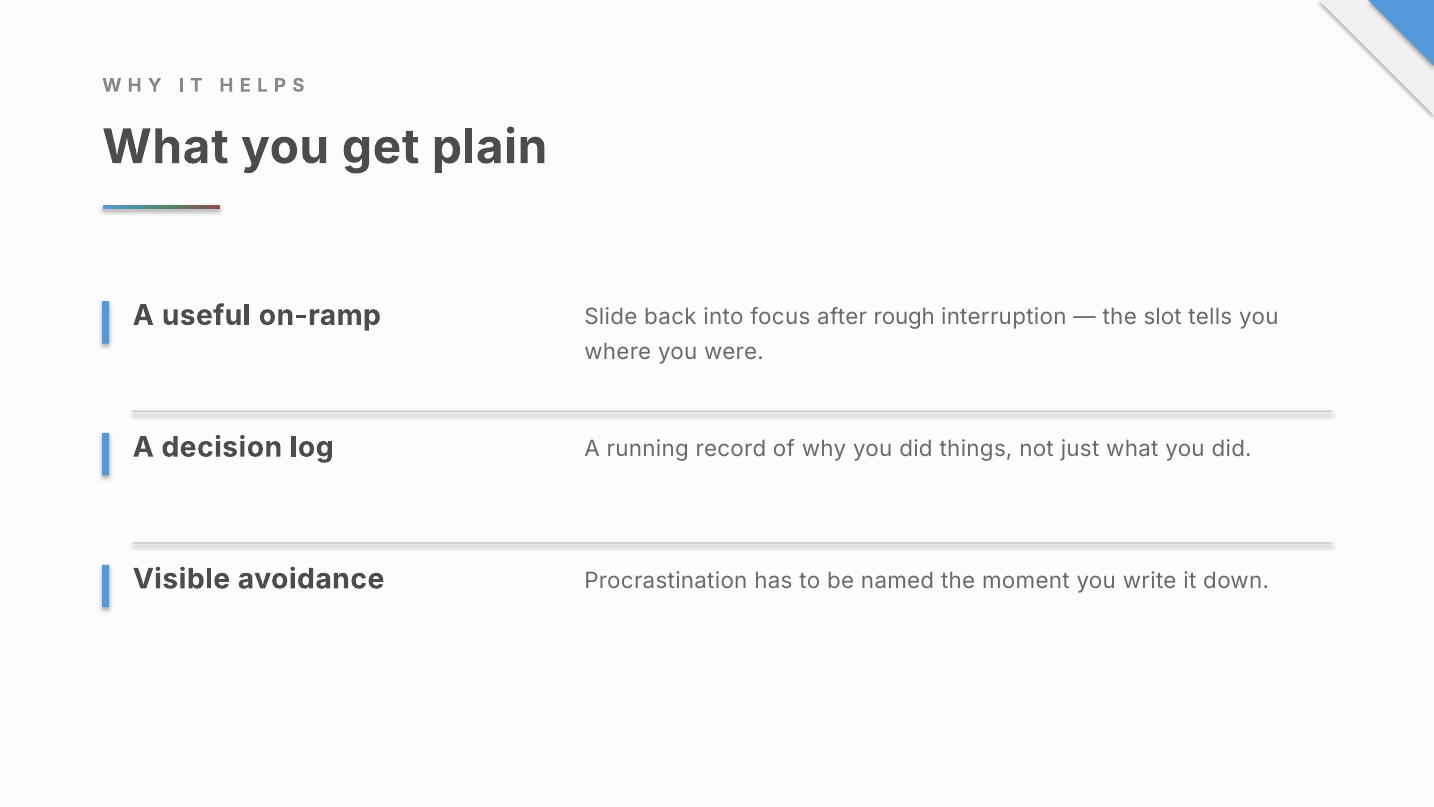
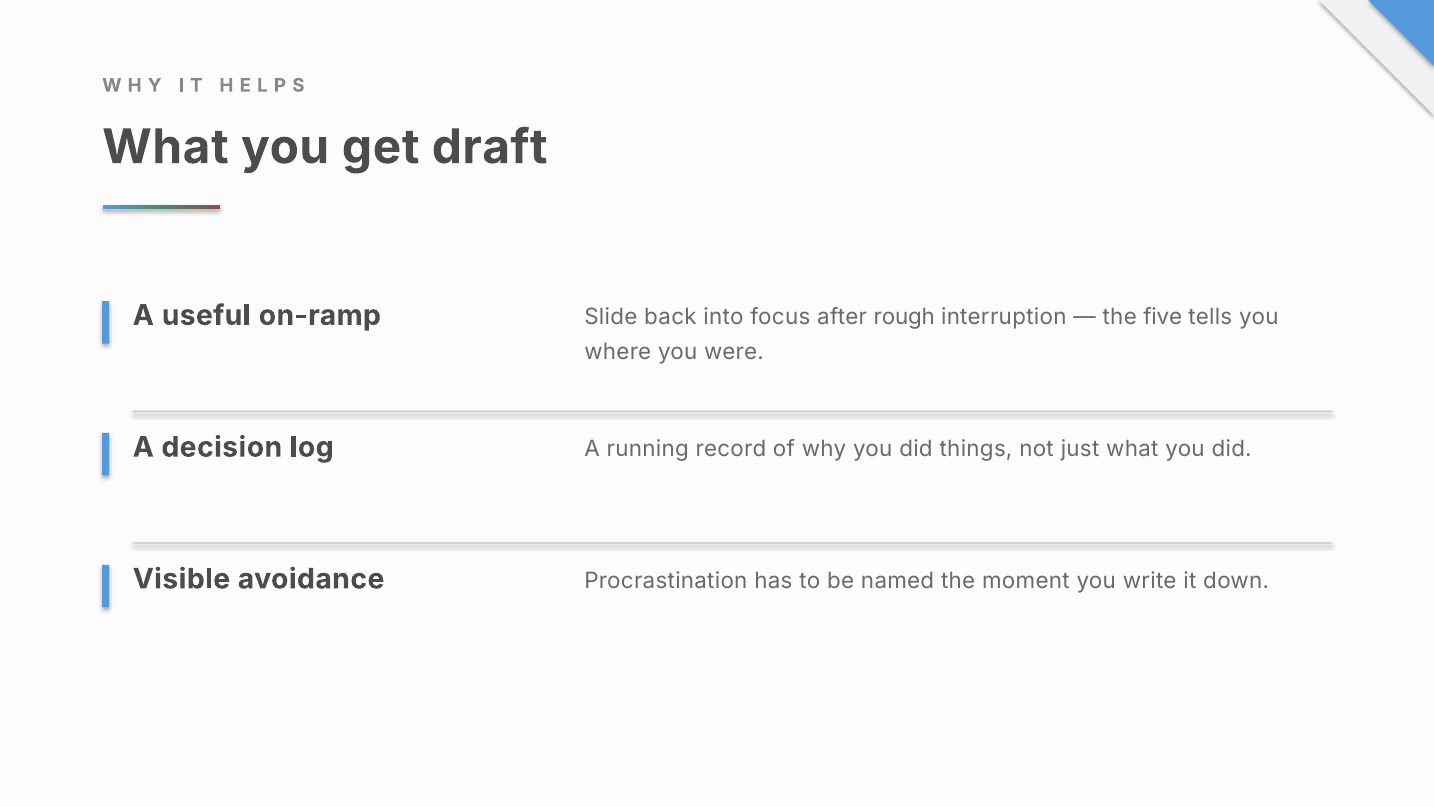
plain: plain -> draft
slot: slot -> five
